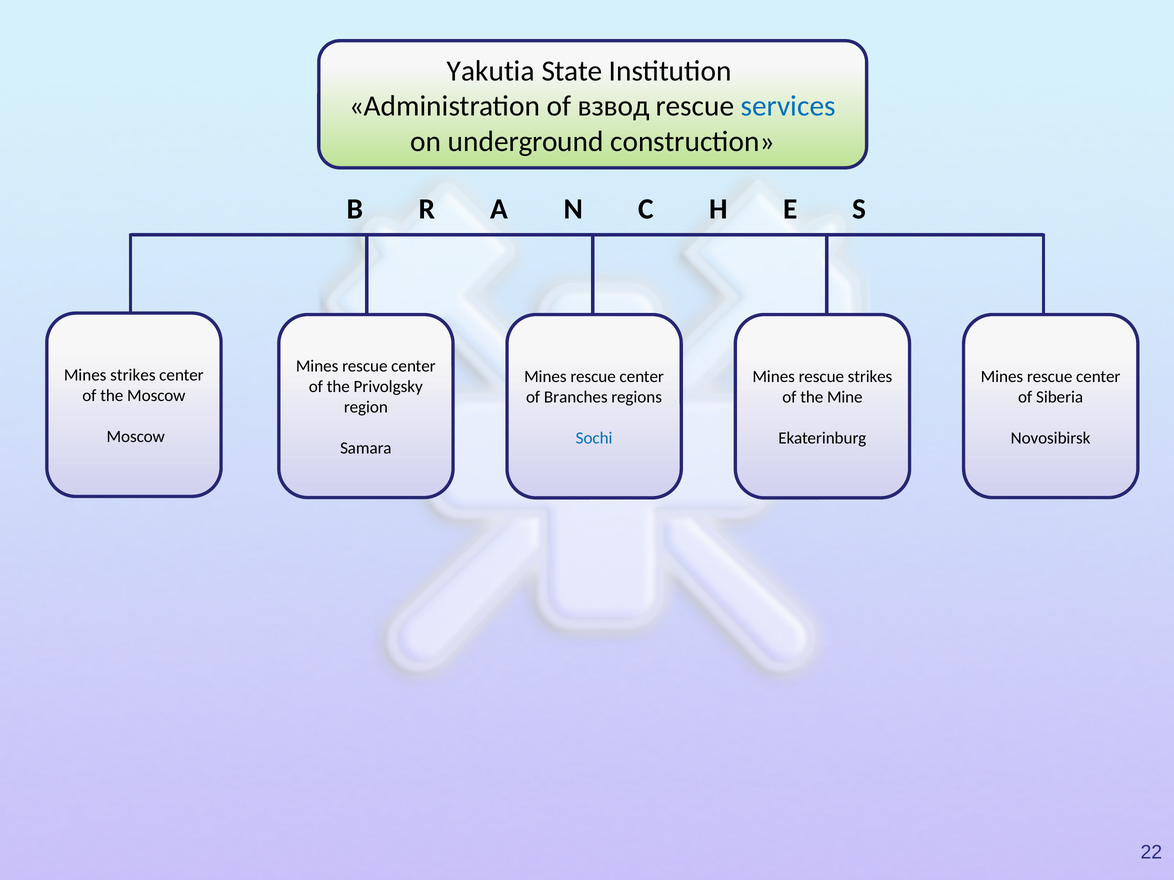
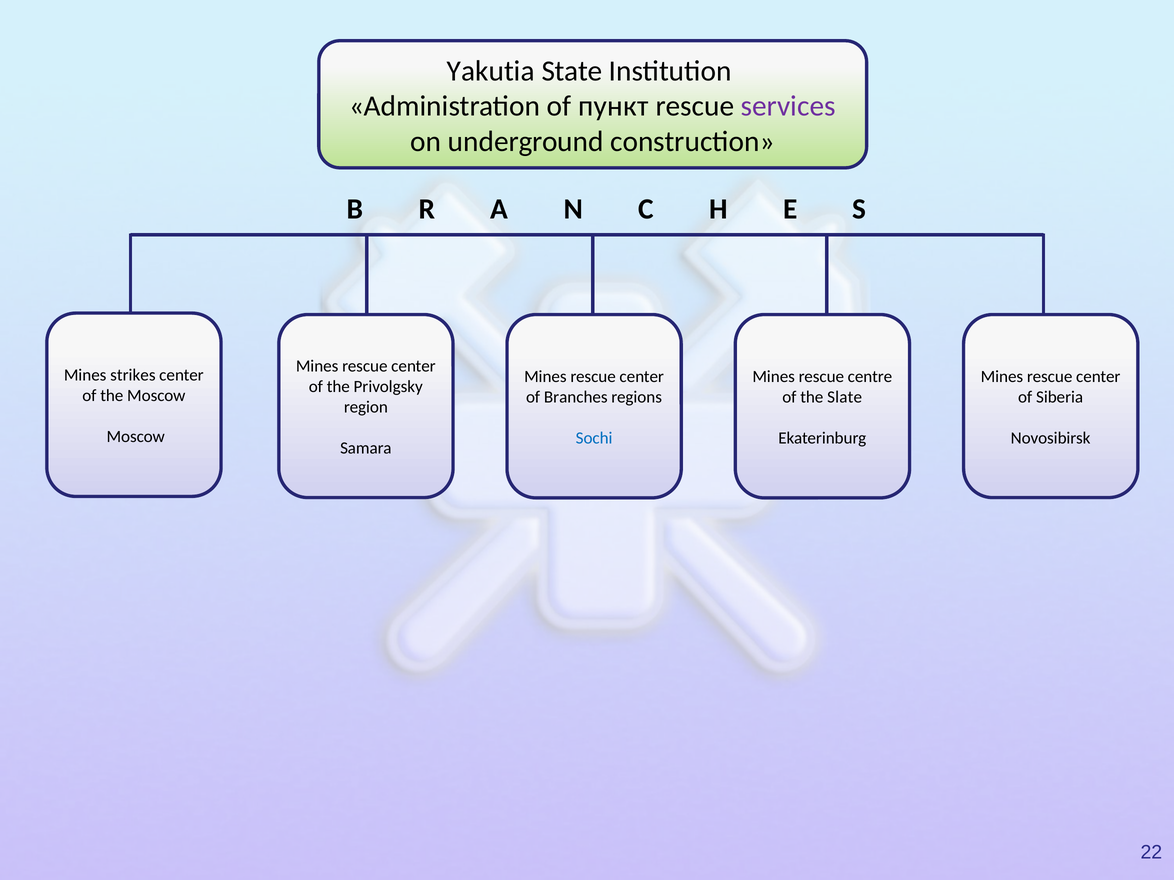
взвод: взвод -> пункт
services colour: blue -> purple
rescue strikes: strikes -> centre
Mine: Mine -> Slate
